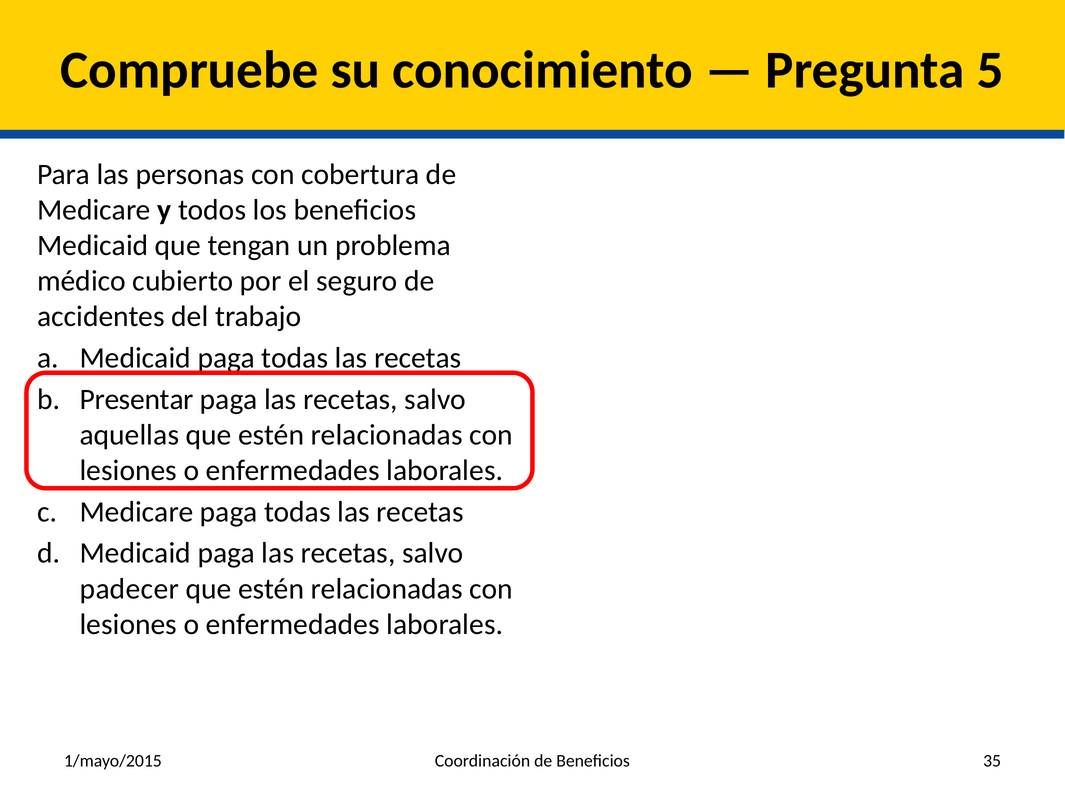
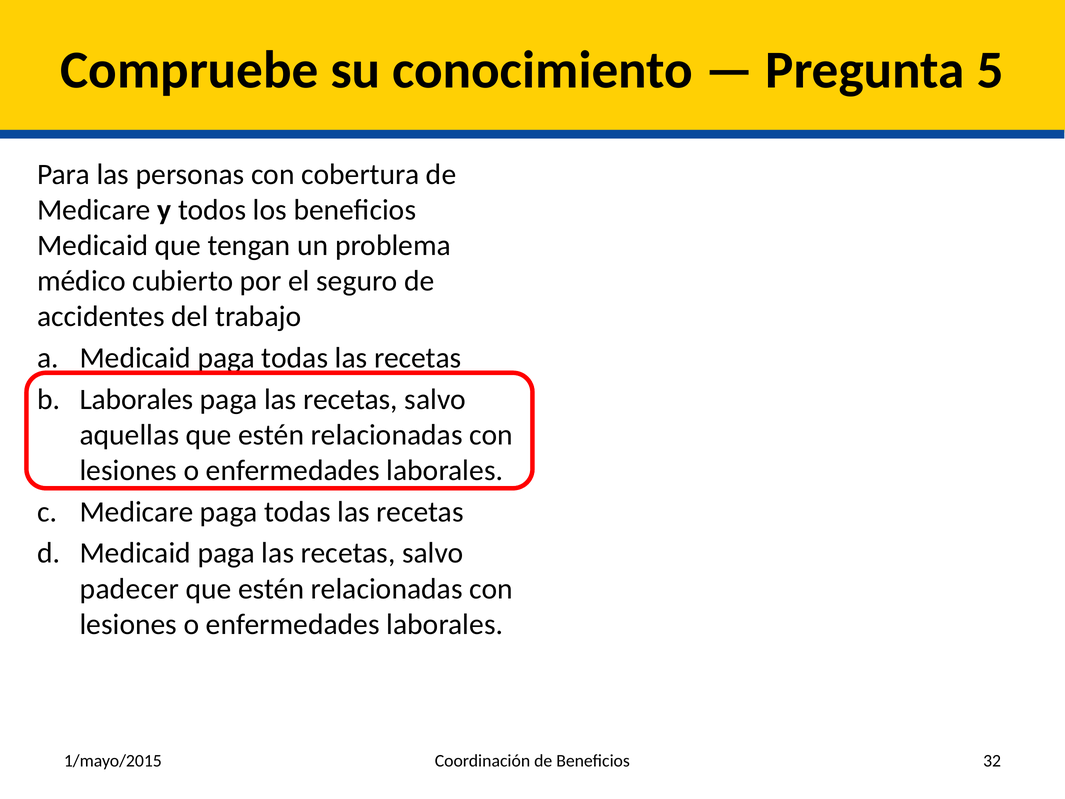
Presentar at (137, 399): Presentar -> Laborales
35: 35 -> 32
